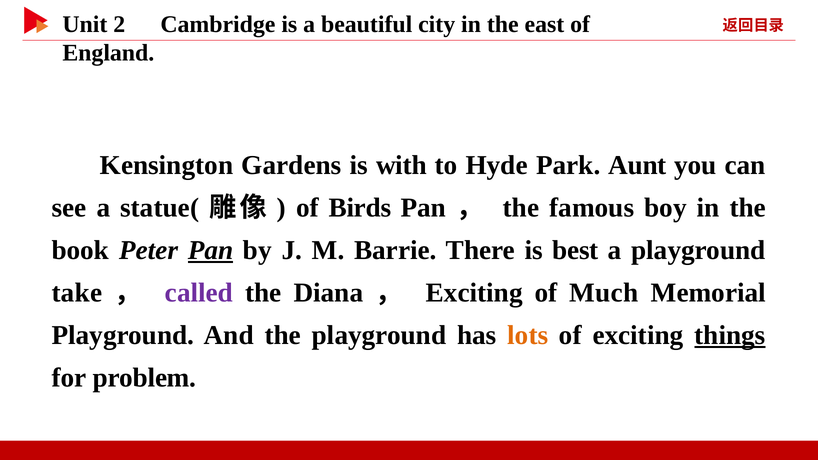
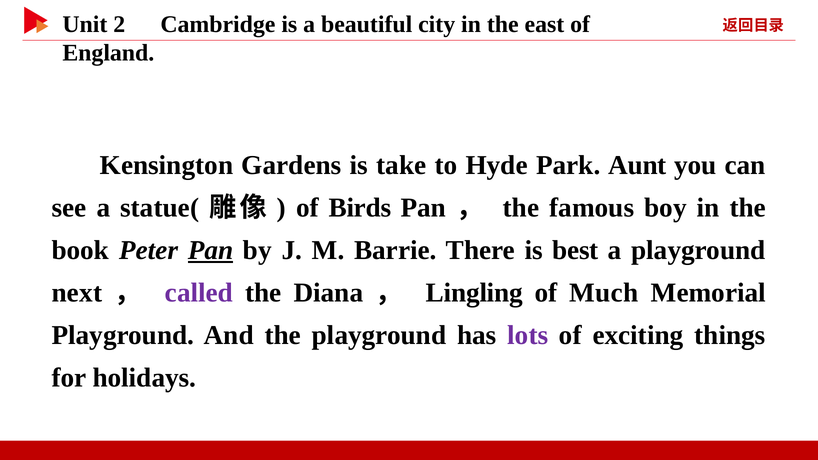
with: with -> take
take: take -> next
Exciting at (474, 293): Exciting -> Lingling
lots colour: orange -> purple
things underline: present -> none
problem: problem -> holidays
